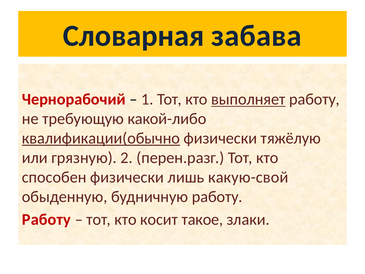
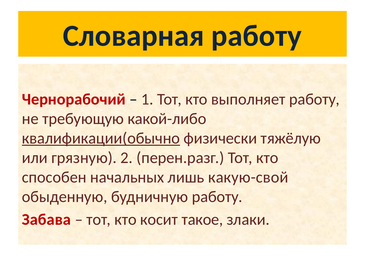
Словарная забава: забава -> работу
выполняет underline: present -> none
способен физически: физически -> начальных
Работу at (46, 219): Работу -> Забава
